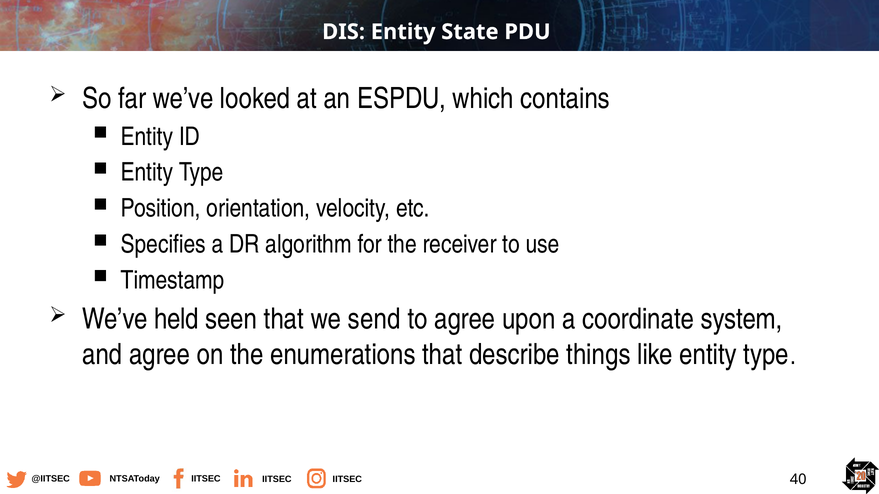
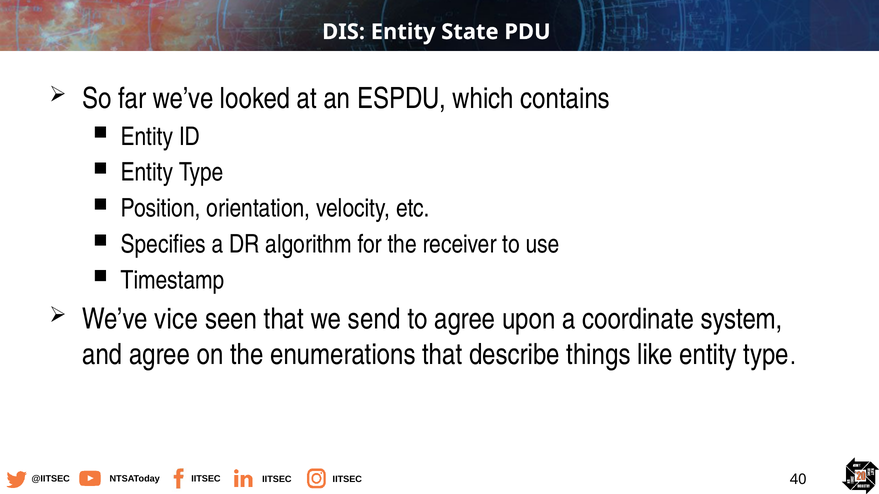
held: held -> vice
